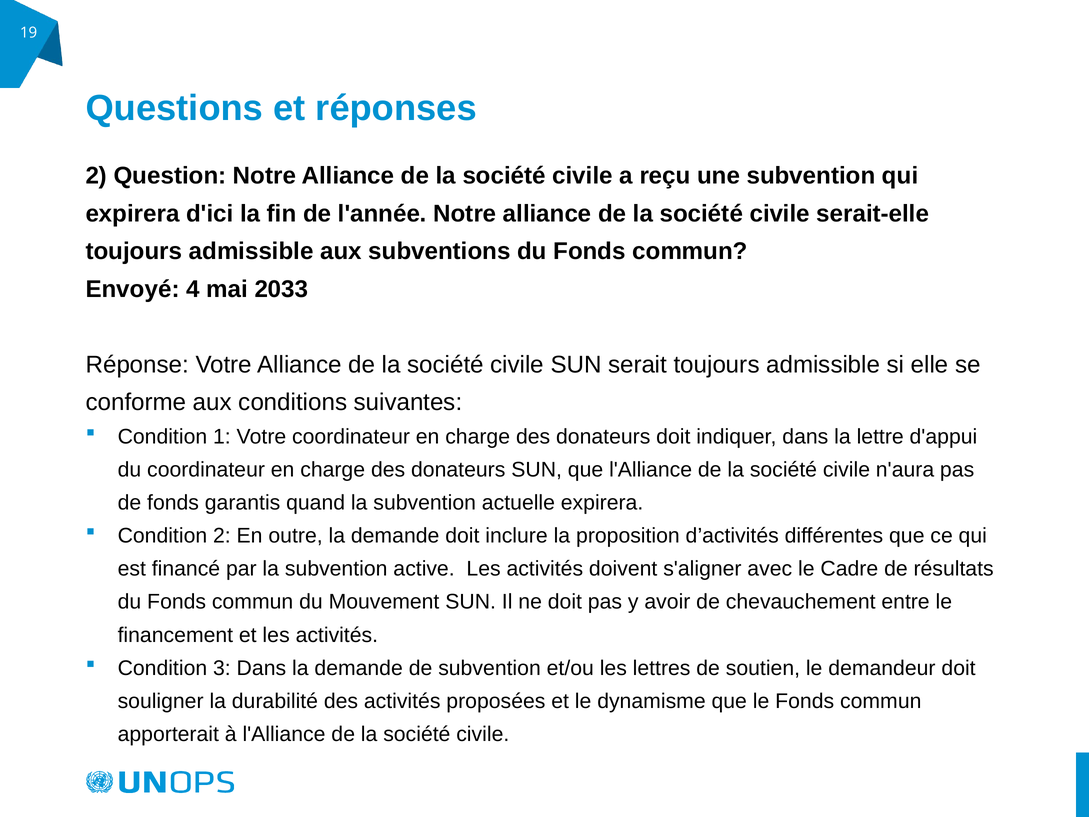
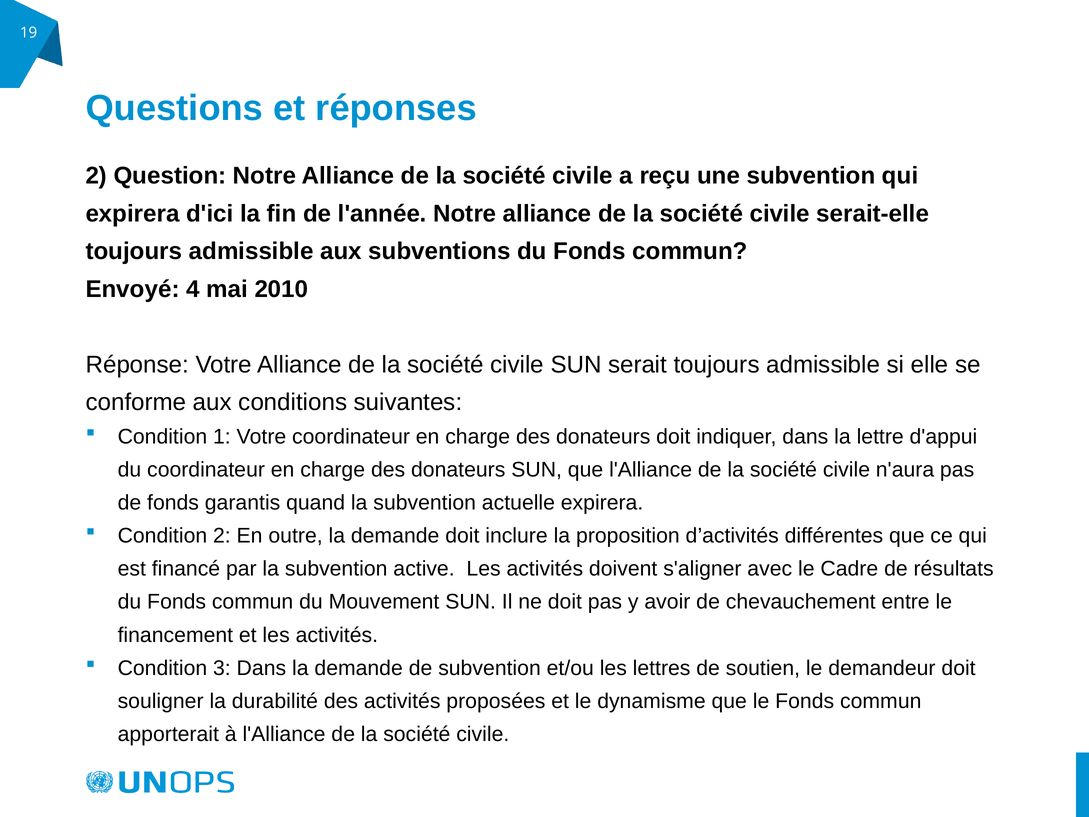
2033: 2033 -> 2010
